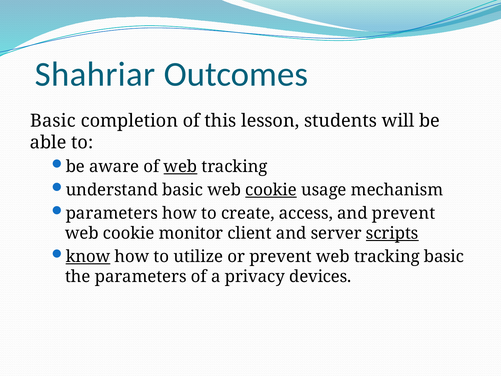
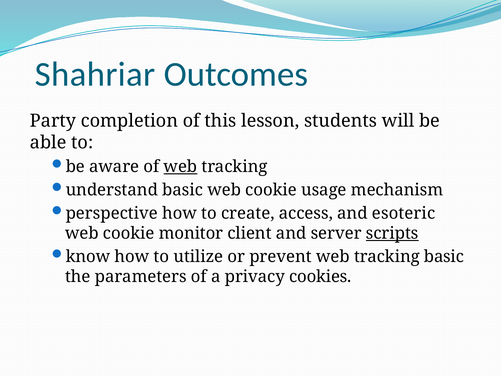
Basic at (53, 121): Basic -> Party
cookie at (271, 190) underline: present -> none
parameters at (112, 213): parameters -> perspective
and prevent: prevent -> esoteric
know underline: present -> none
devices: devices -> cookies
